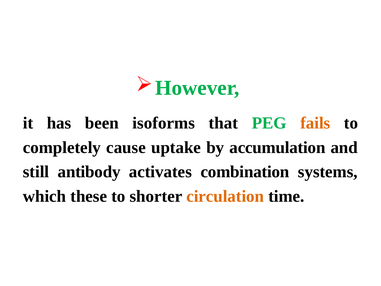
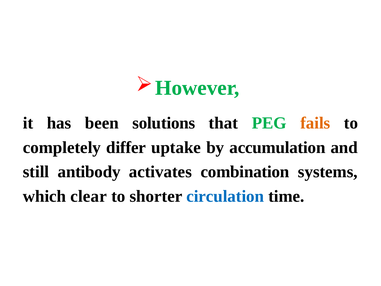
isoforms: isoforms -> solutions
cause: cause -> differ
these: these -> clear
circulation colour: orange -> blue
